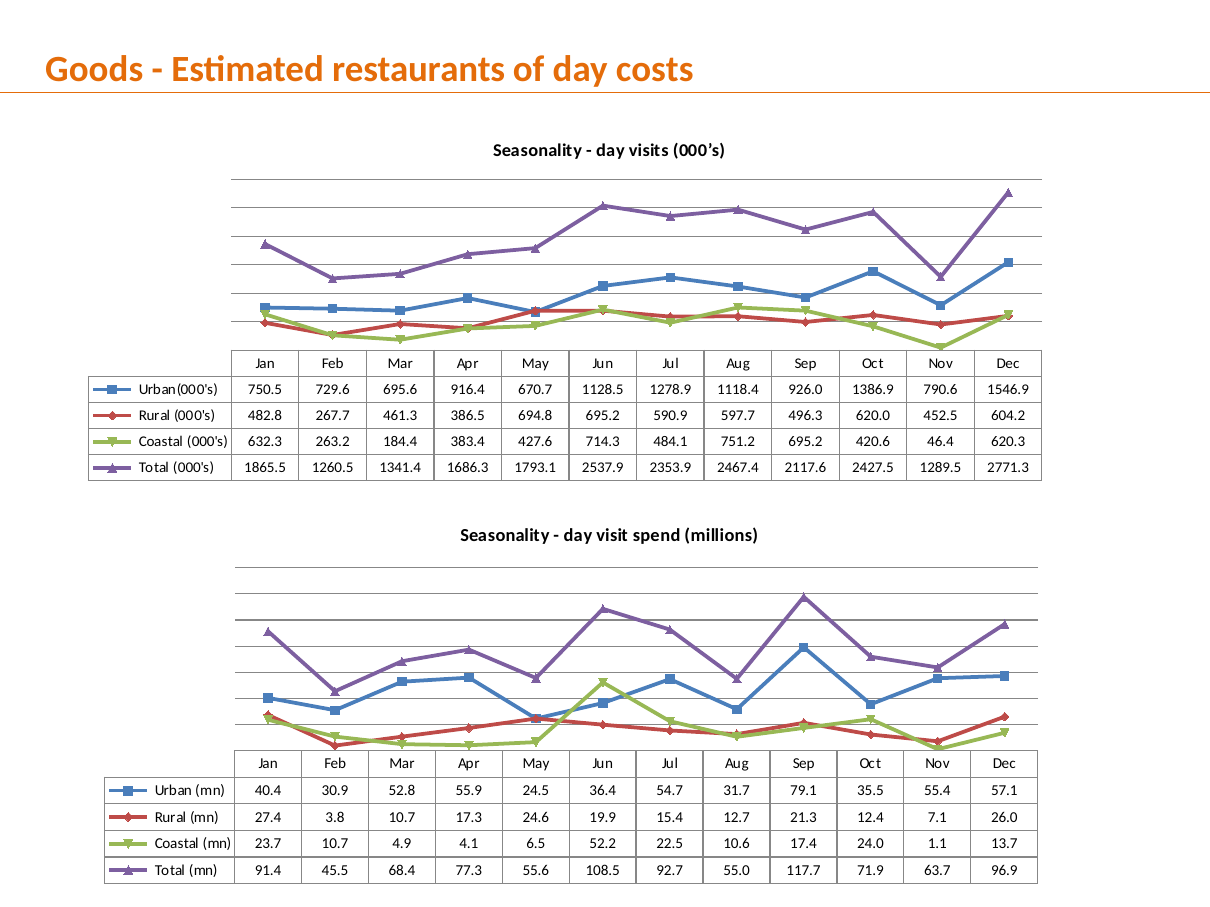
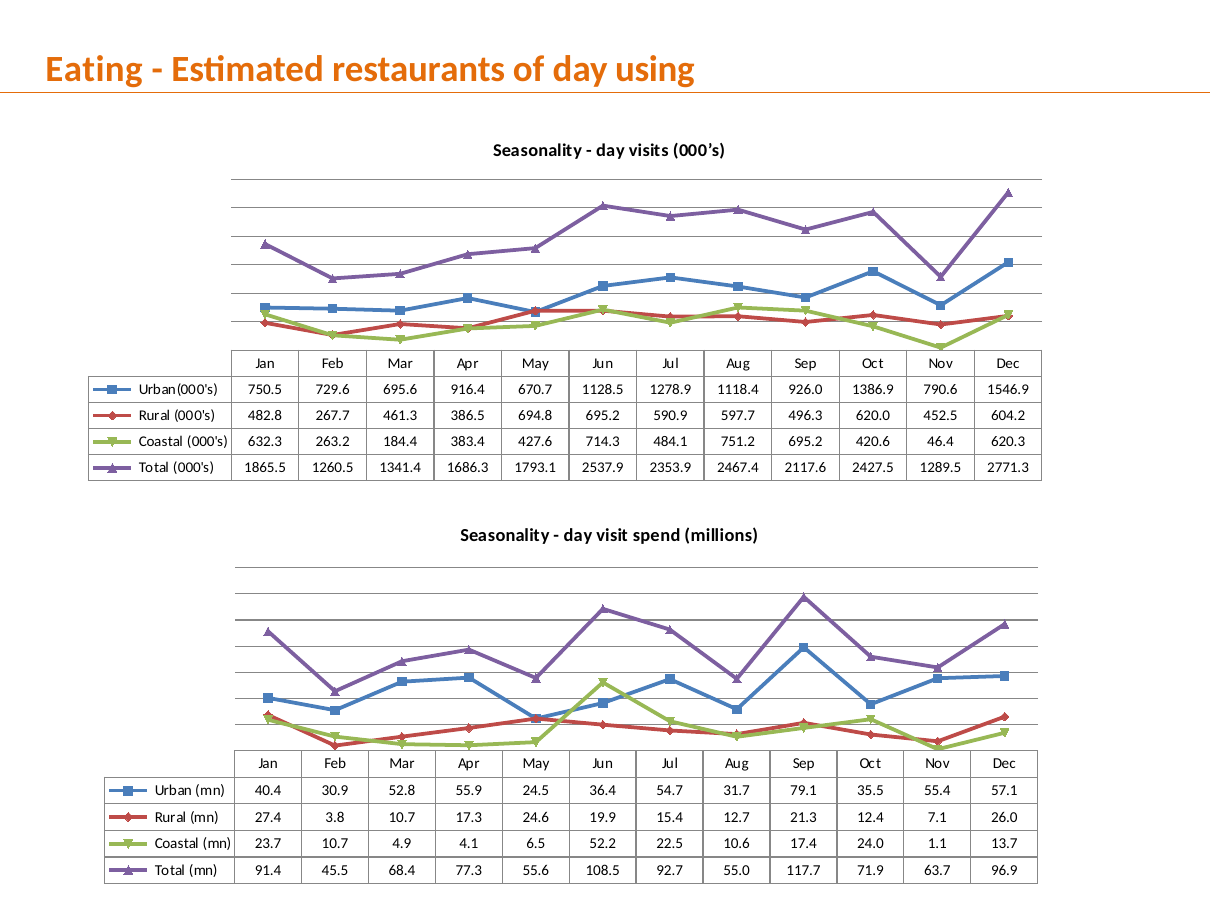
Goods: Goods -> Eating
costs: costs -> using
